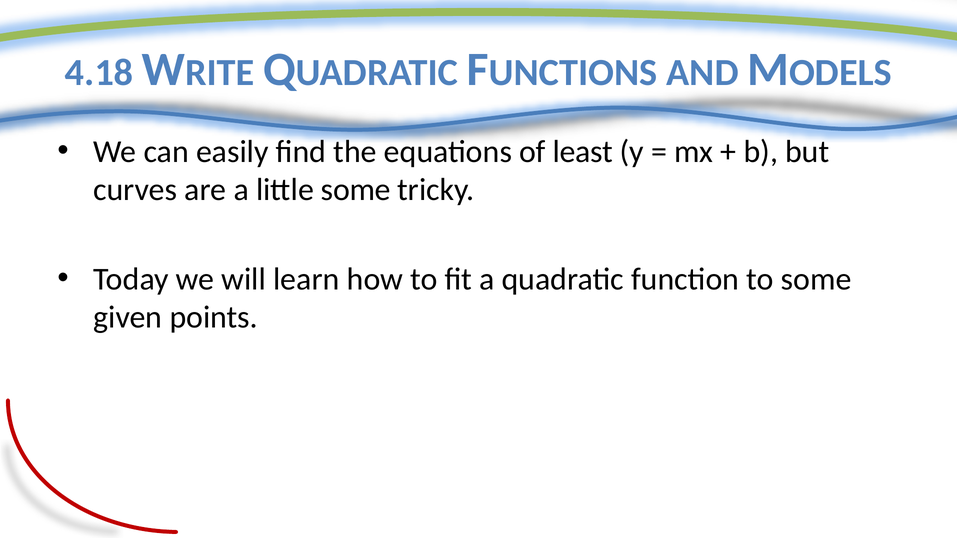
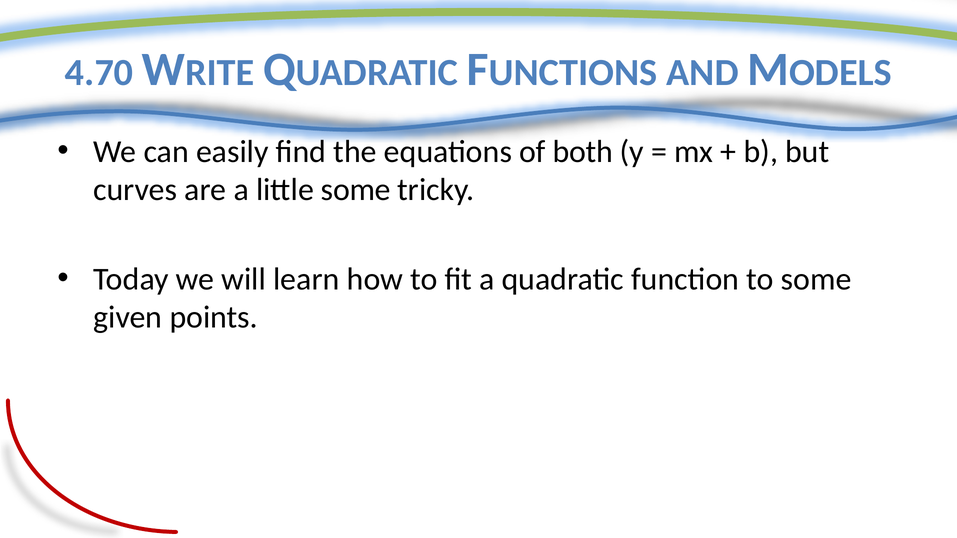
4.18: 4.18 -> 4.70
least: least -> both
